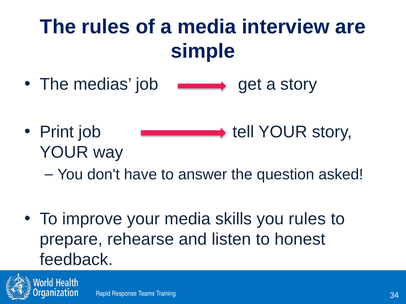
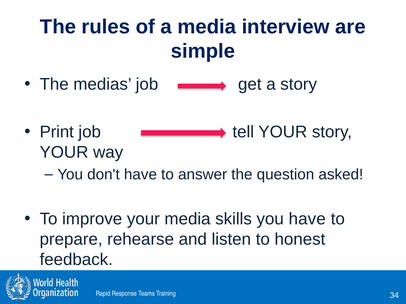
you rules: rules -> have
